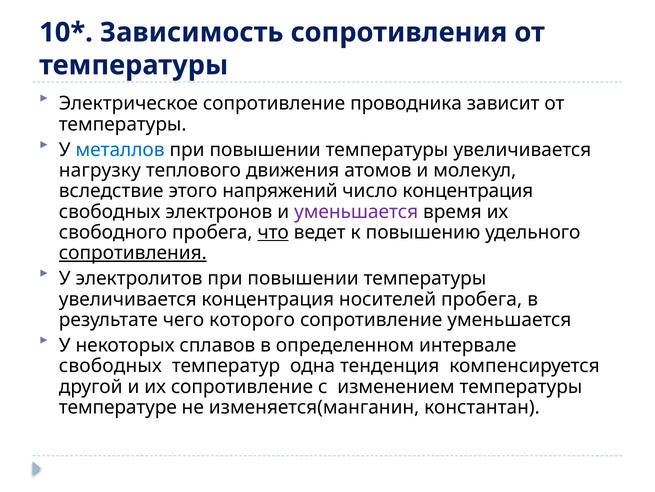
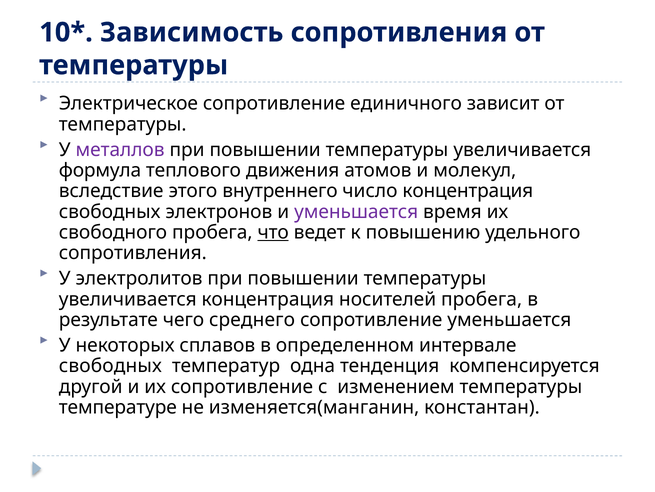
проводника: проводника -> единичного
металлов colour: blue -> purple
нагрузку: нагрузку -> формула
напряжений: напряжений -> внутреннего
сопротивления at (133, 253) underline: present -> none
которого: которого -> среднего
